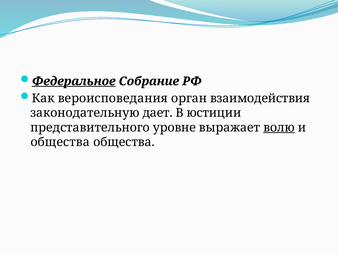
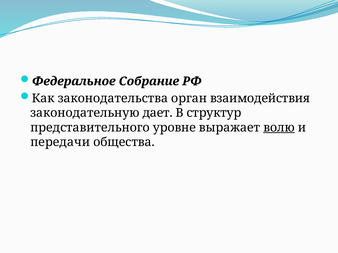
Федеральное underline: present -> none
вероисповедания: вероисповедания -> законодательства
юстиции: юстиции -> структур
общества at (60, 142): общества -> передачи
